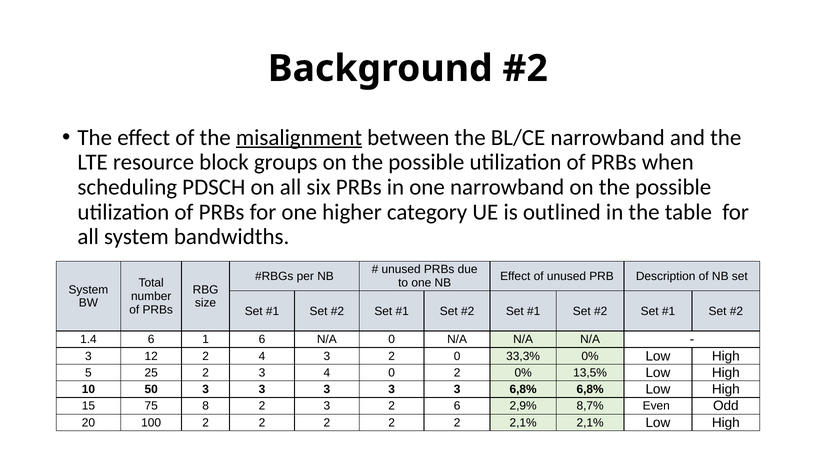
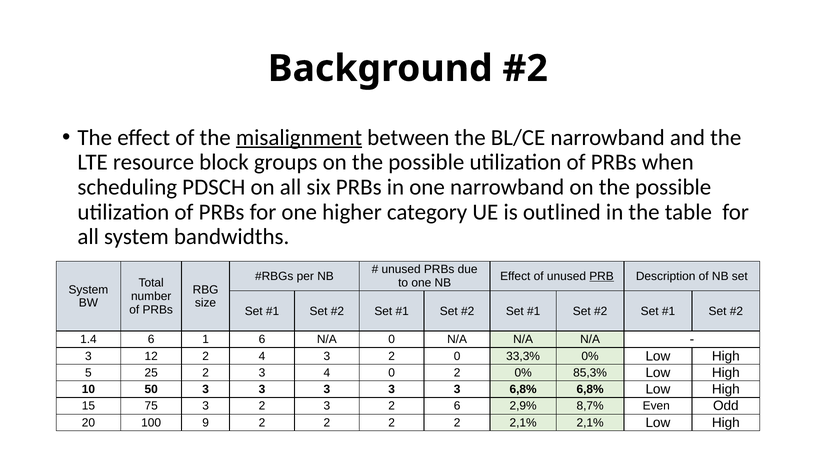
PRB underline: none -> present
13,5%: 13,5% -> 85,3%
75 8: 8 -> 3
100 2: 2 -> 9
